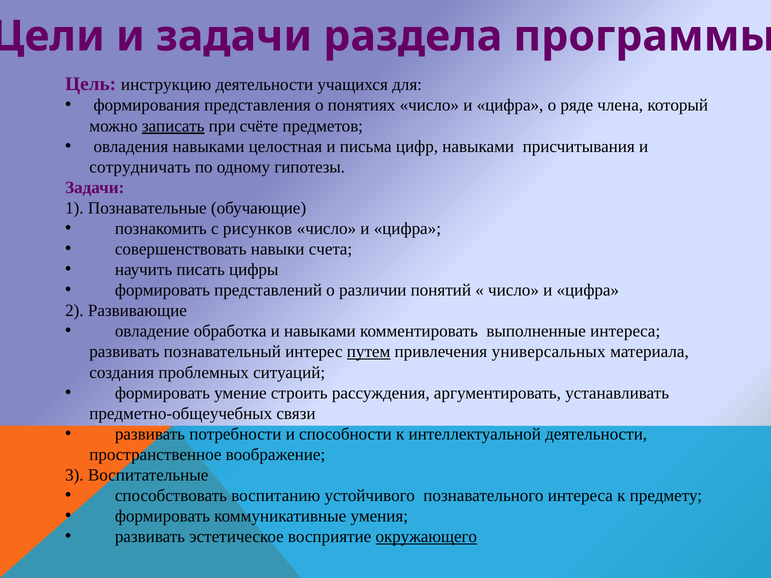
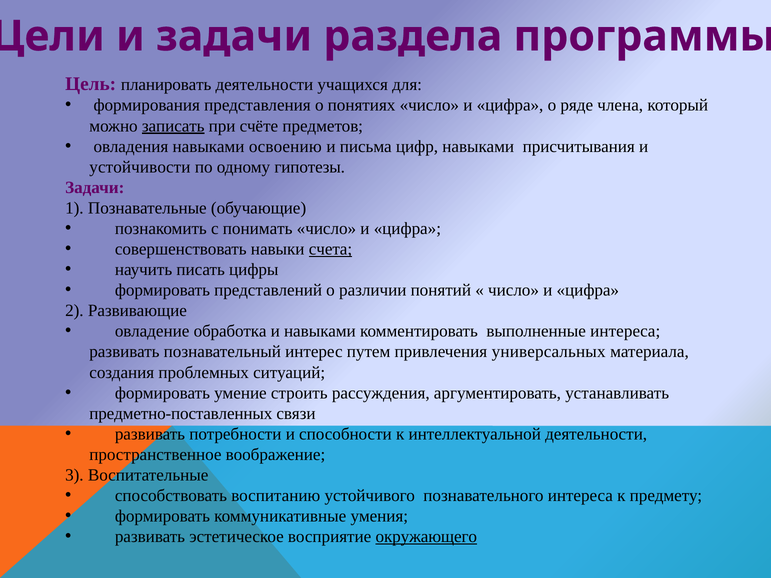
инструкцию: инструкцию -> планировать
целостная: целостная -> освоению
сотрудничать: сотрудничать -> устойчивости
рисунков: рисунков -> понимать
счета underline: none -> present
путем underline: present -> none
предметно-общеучебных: предметно-общеучебных -> предметно-поставленных
